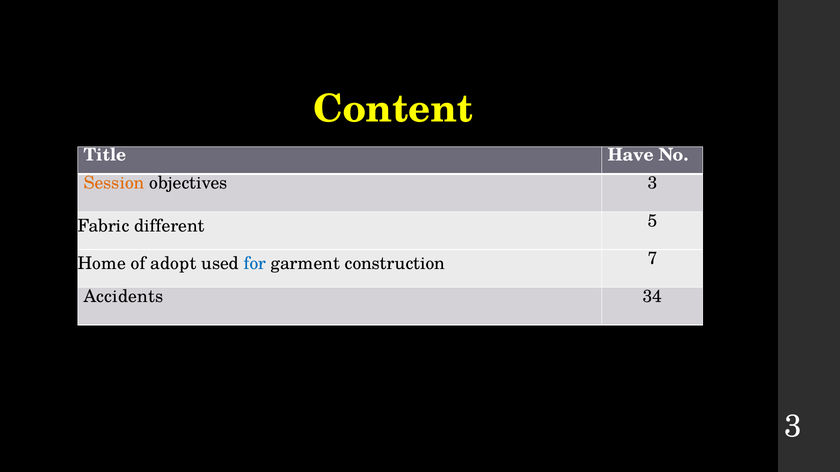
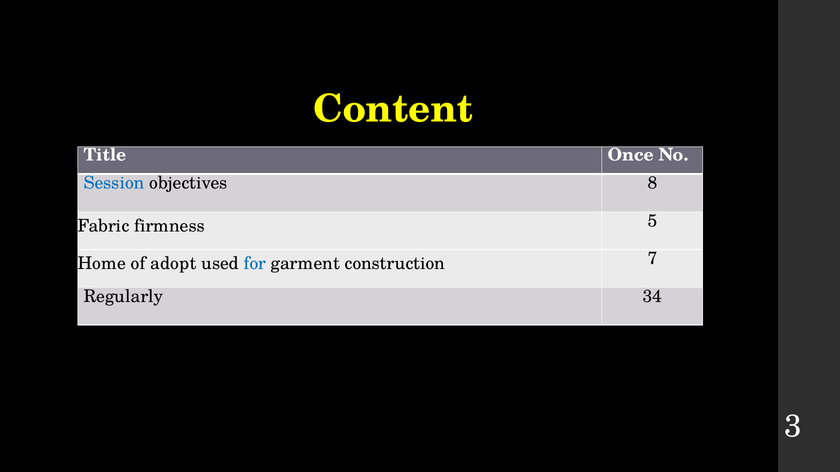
Have: Have -> Once
Session colour: orange -> blue
objectives 3: 3 -> 8
different: different -> firmness
Accidents: Accidents -> Regularly
